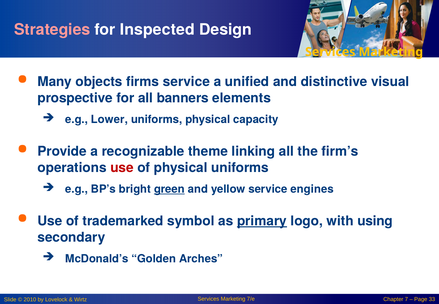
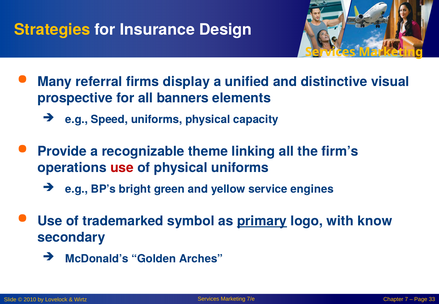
Strategies colour: pink -> yellow
Inspected: Inspected -> Insurance
objects: objects -> referral
firms service: service -> display
Lower: Lower -> Speed
green underline: present -> none
using: using -> know
